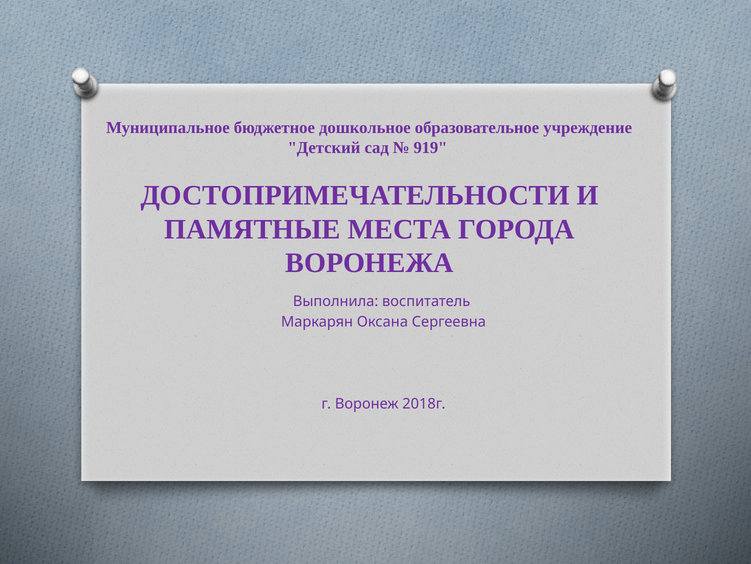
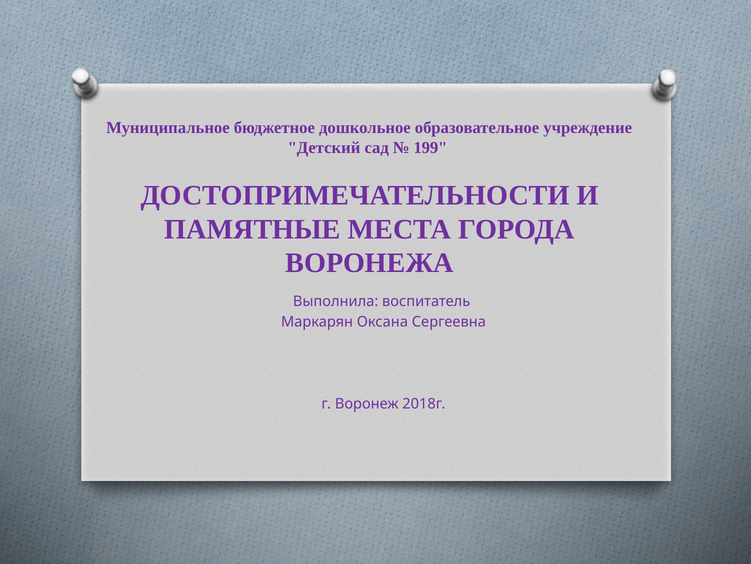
919: 919 -> 199
